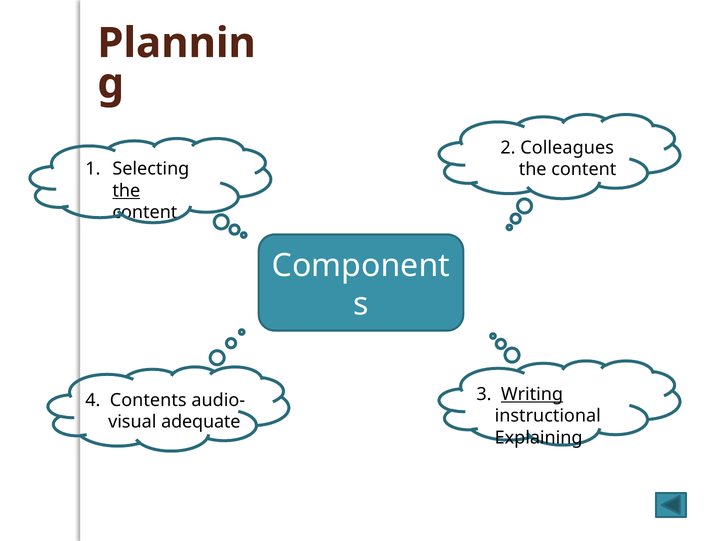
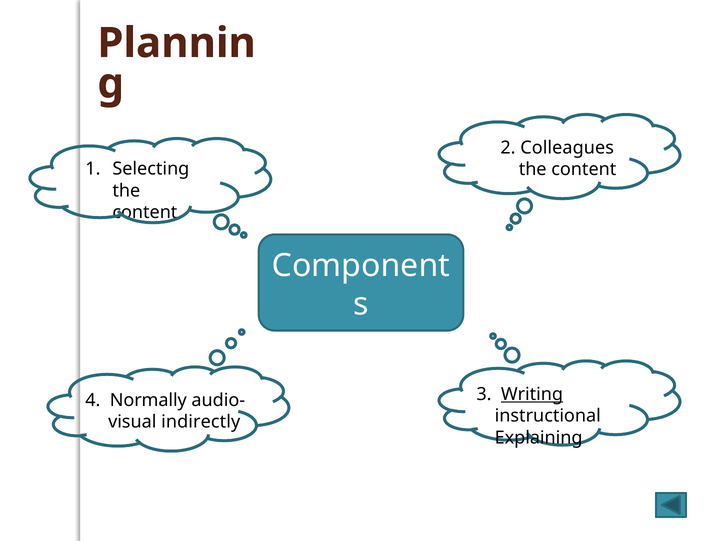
the at (126, 191) underline: present -> none
Contents: Contents -> Normally
adequate: adequate -> indirectly
